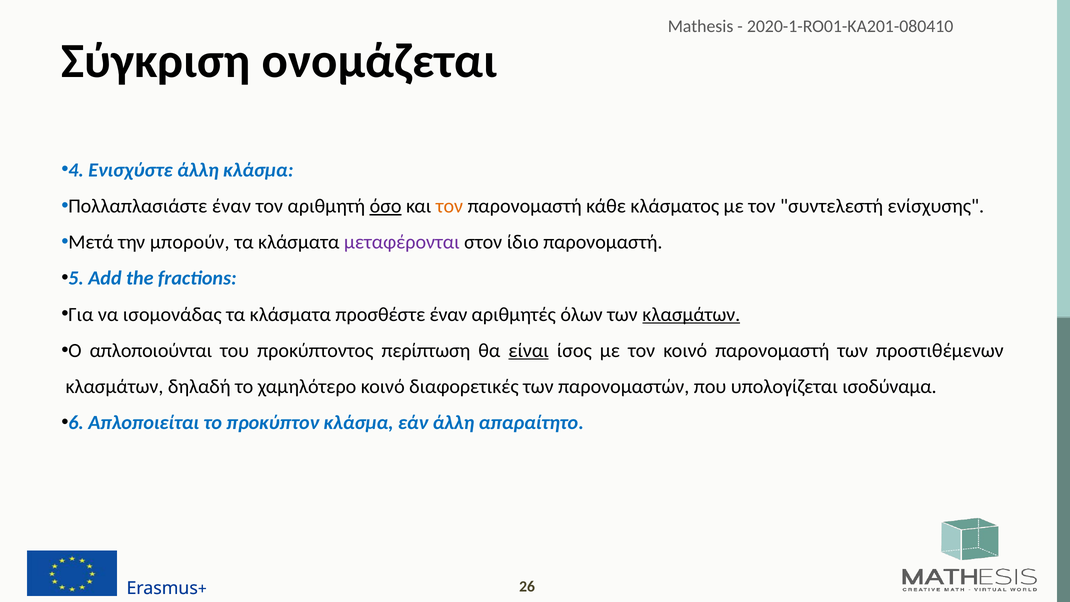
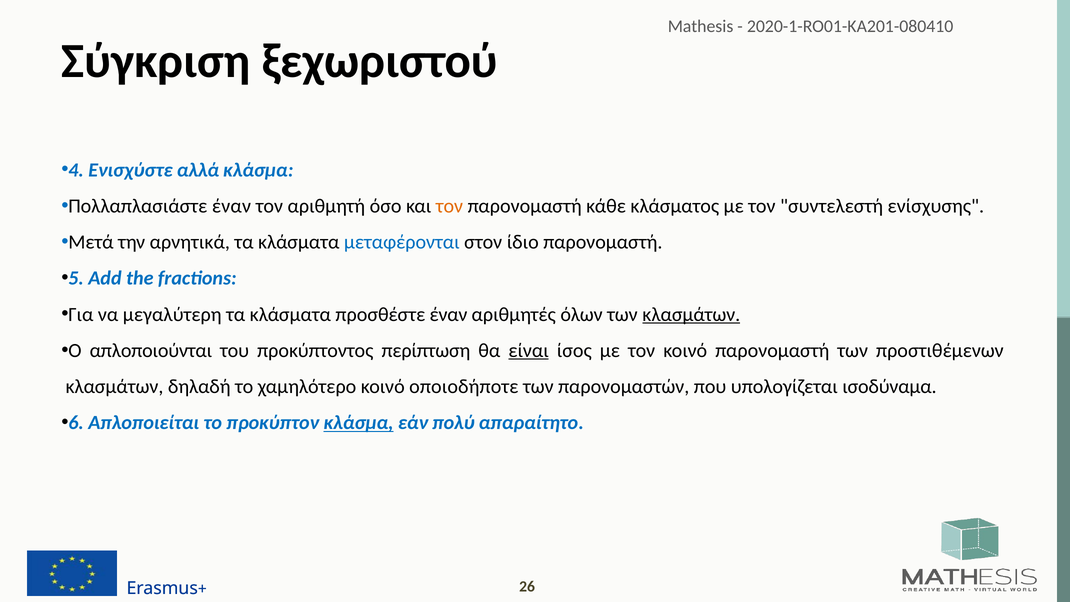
ονομάζεται: ονομάζεται -> ξεχωριστού
Ενισχύστε άλλη: άλλη -> αλλά
όσο underline: present -> none
μπορούν: μπορούν -> αρνητικά
μεταφέρονται colour: purple -> blue
ισομονάδας: ισομονάδας -> μεγαλύτερη
διαφορετικές: διαφορετικές -> οποιοδήποτε
κλάσμα at (359, 423) underline: none -> present
εάν άλλη: άλλη -> πολύ
